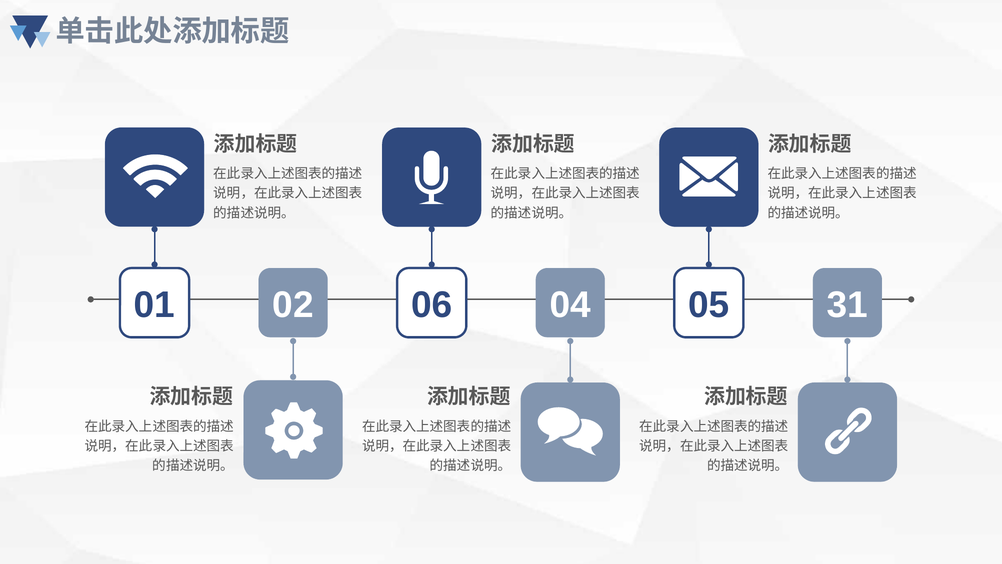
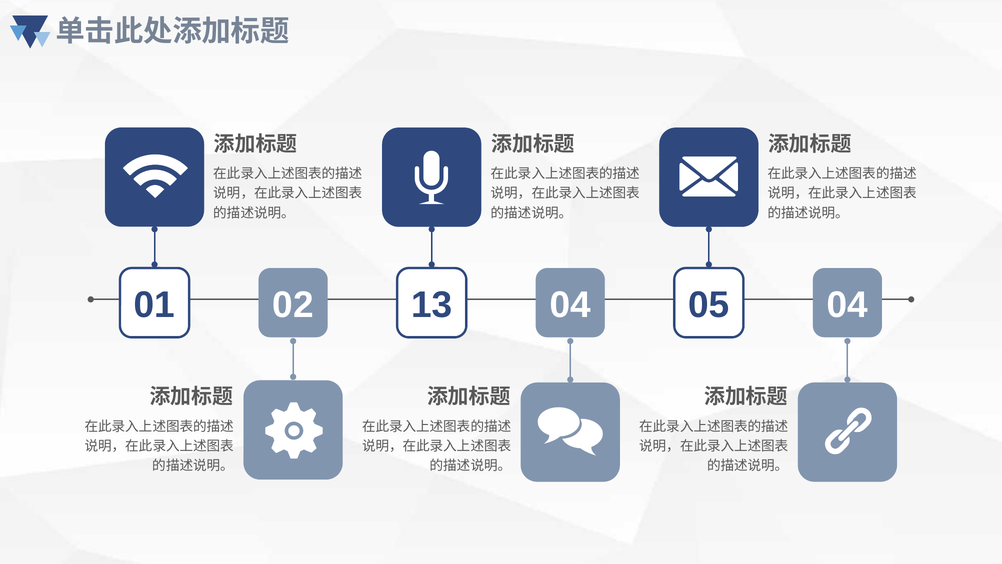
06: 06 -> 13
05 31: 31 -> 04
